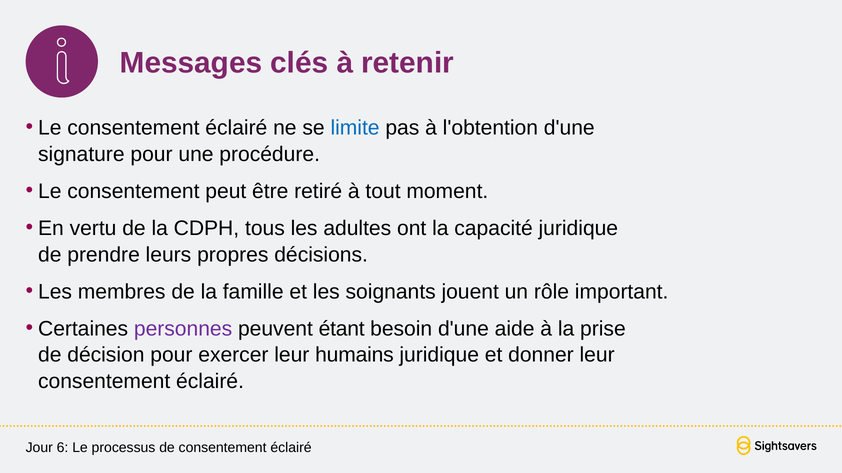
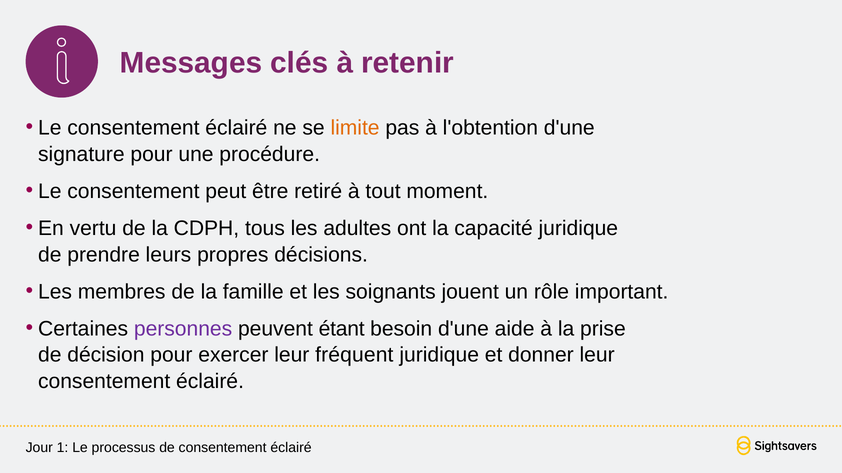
limite colour: blue -> orange
humains: humains -> fréquent
6: 6 -> 1
